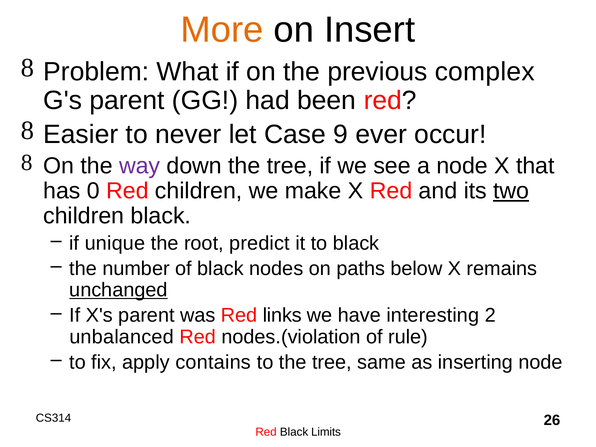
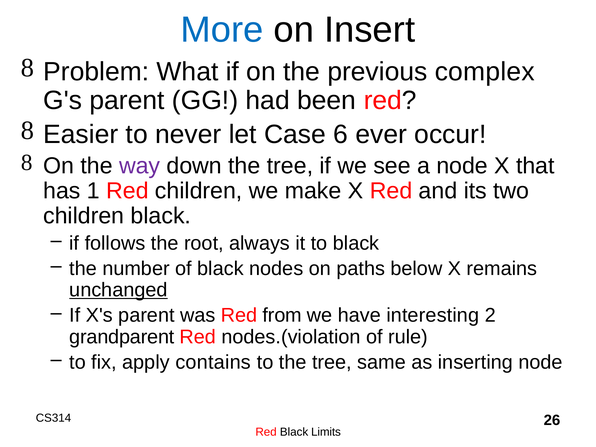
More colour: orange -> blue
9: 9 -> 6
0: 0 -> 1
two underline: present -> none
unique: unique -> follows
predict: predict -> always
links: links -> from
unbalanced: unbalanced -> grandparent
